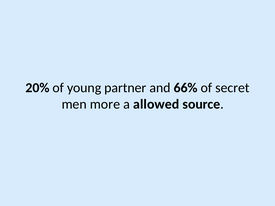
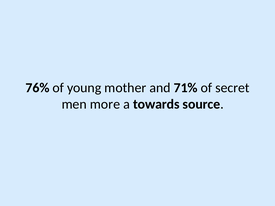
20%: 20% -> 76%
partner: partner -> mother
66%: 66% -> 71%
allowed: allowed -> towards
